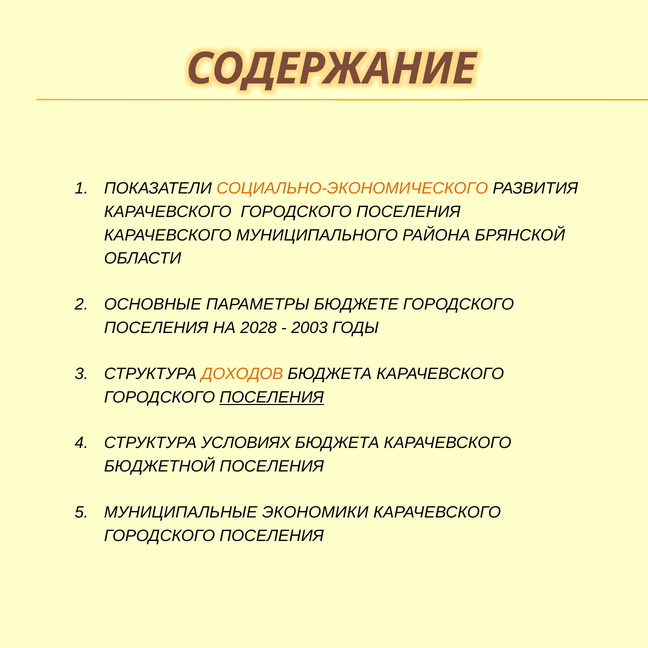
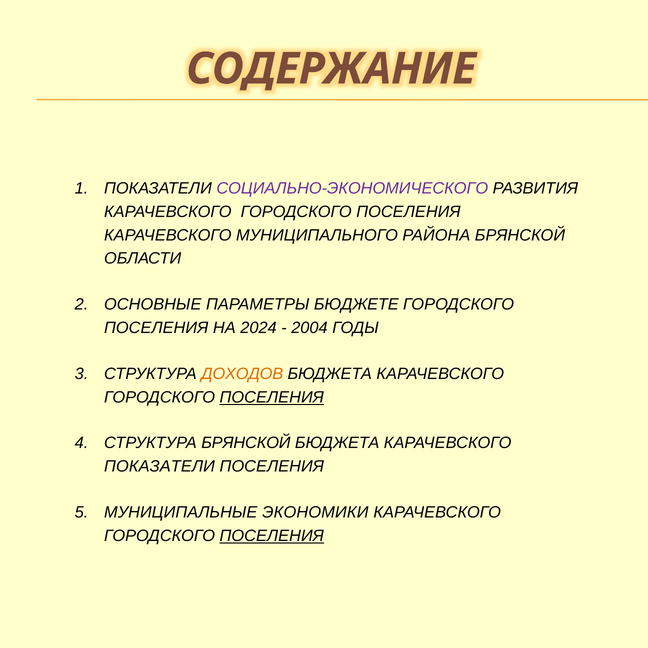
СОЦИАЛЬНО-ЭКОНОМИЧЕСКОГО colour: orange -> purple
2028: 2028 -> 2024
2003: 2003 -> 2004
СТРУКТУРА УСЛОВИЯХ: УСЛОВИЯХ -> БРЯНСКОЙ
БЮДЖЕТНОЙ at (160, 467): БЮДЖЕТНОЙ -> ПОКАЗАТЕЛИ
ПОСЕЛЕНИЯ at (272, 536) underline: none -> present
